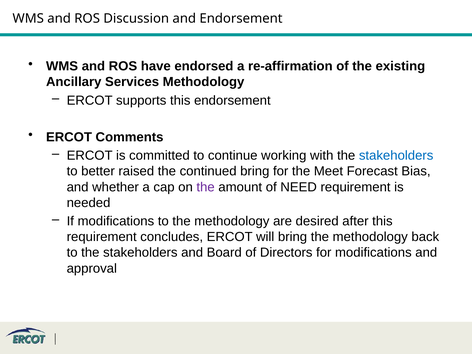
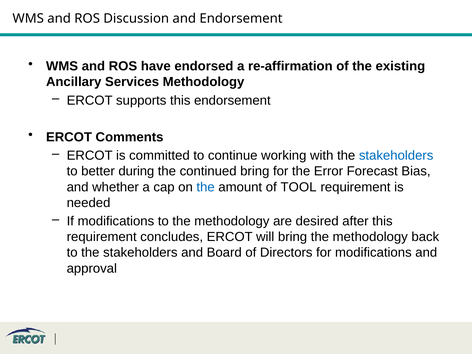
raised: raised -> during
Meet: Meet -> Error
the at (206, 187) colour: purple -> blue
NEED: NEED -> TOOL
